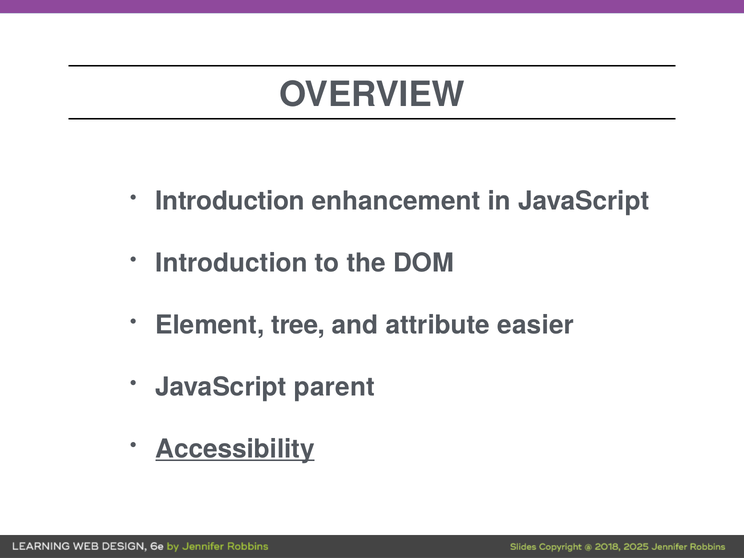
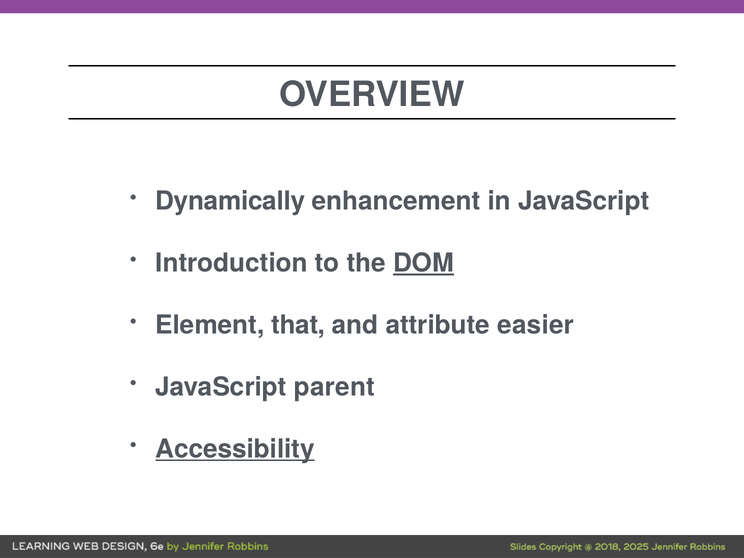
Introduction at (230, 201): Introduction -> Dynamically
DOM underline: none -> present
tree: tree -> that
